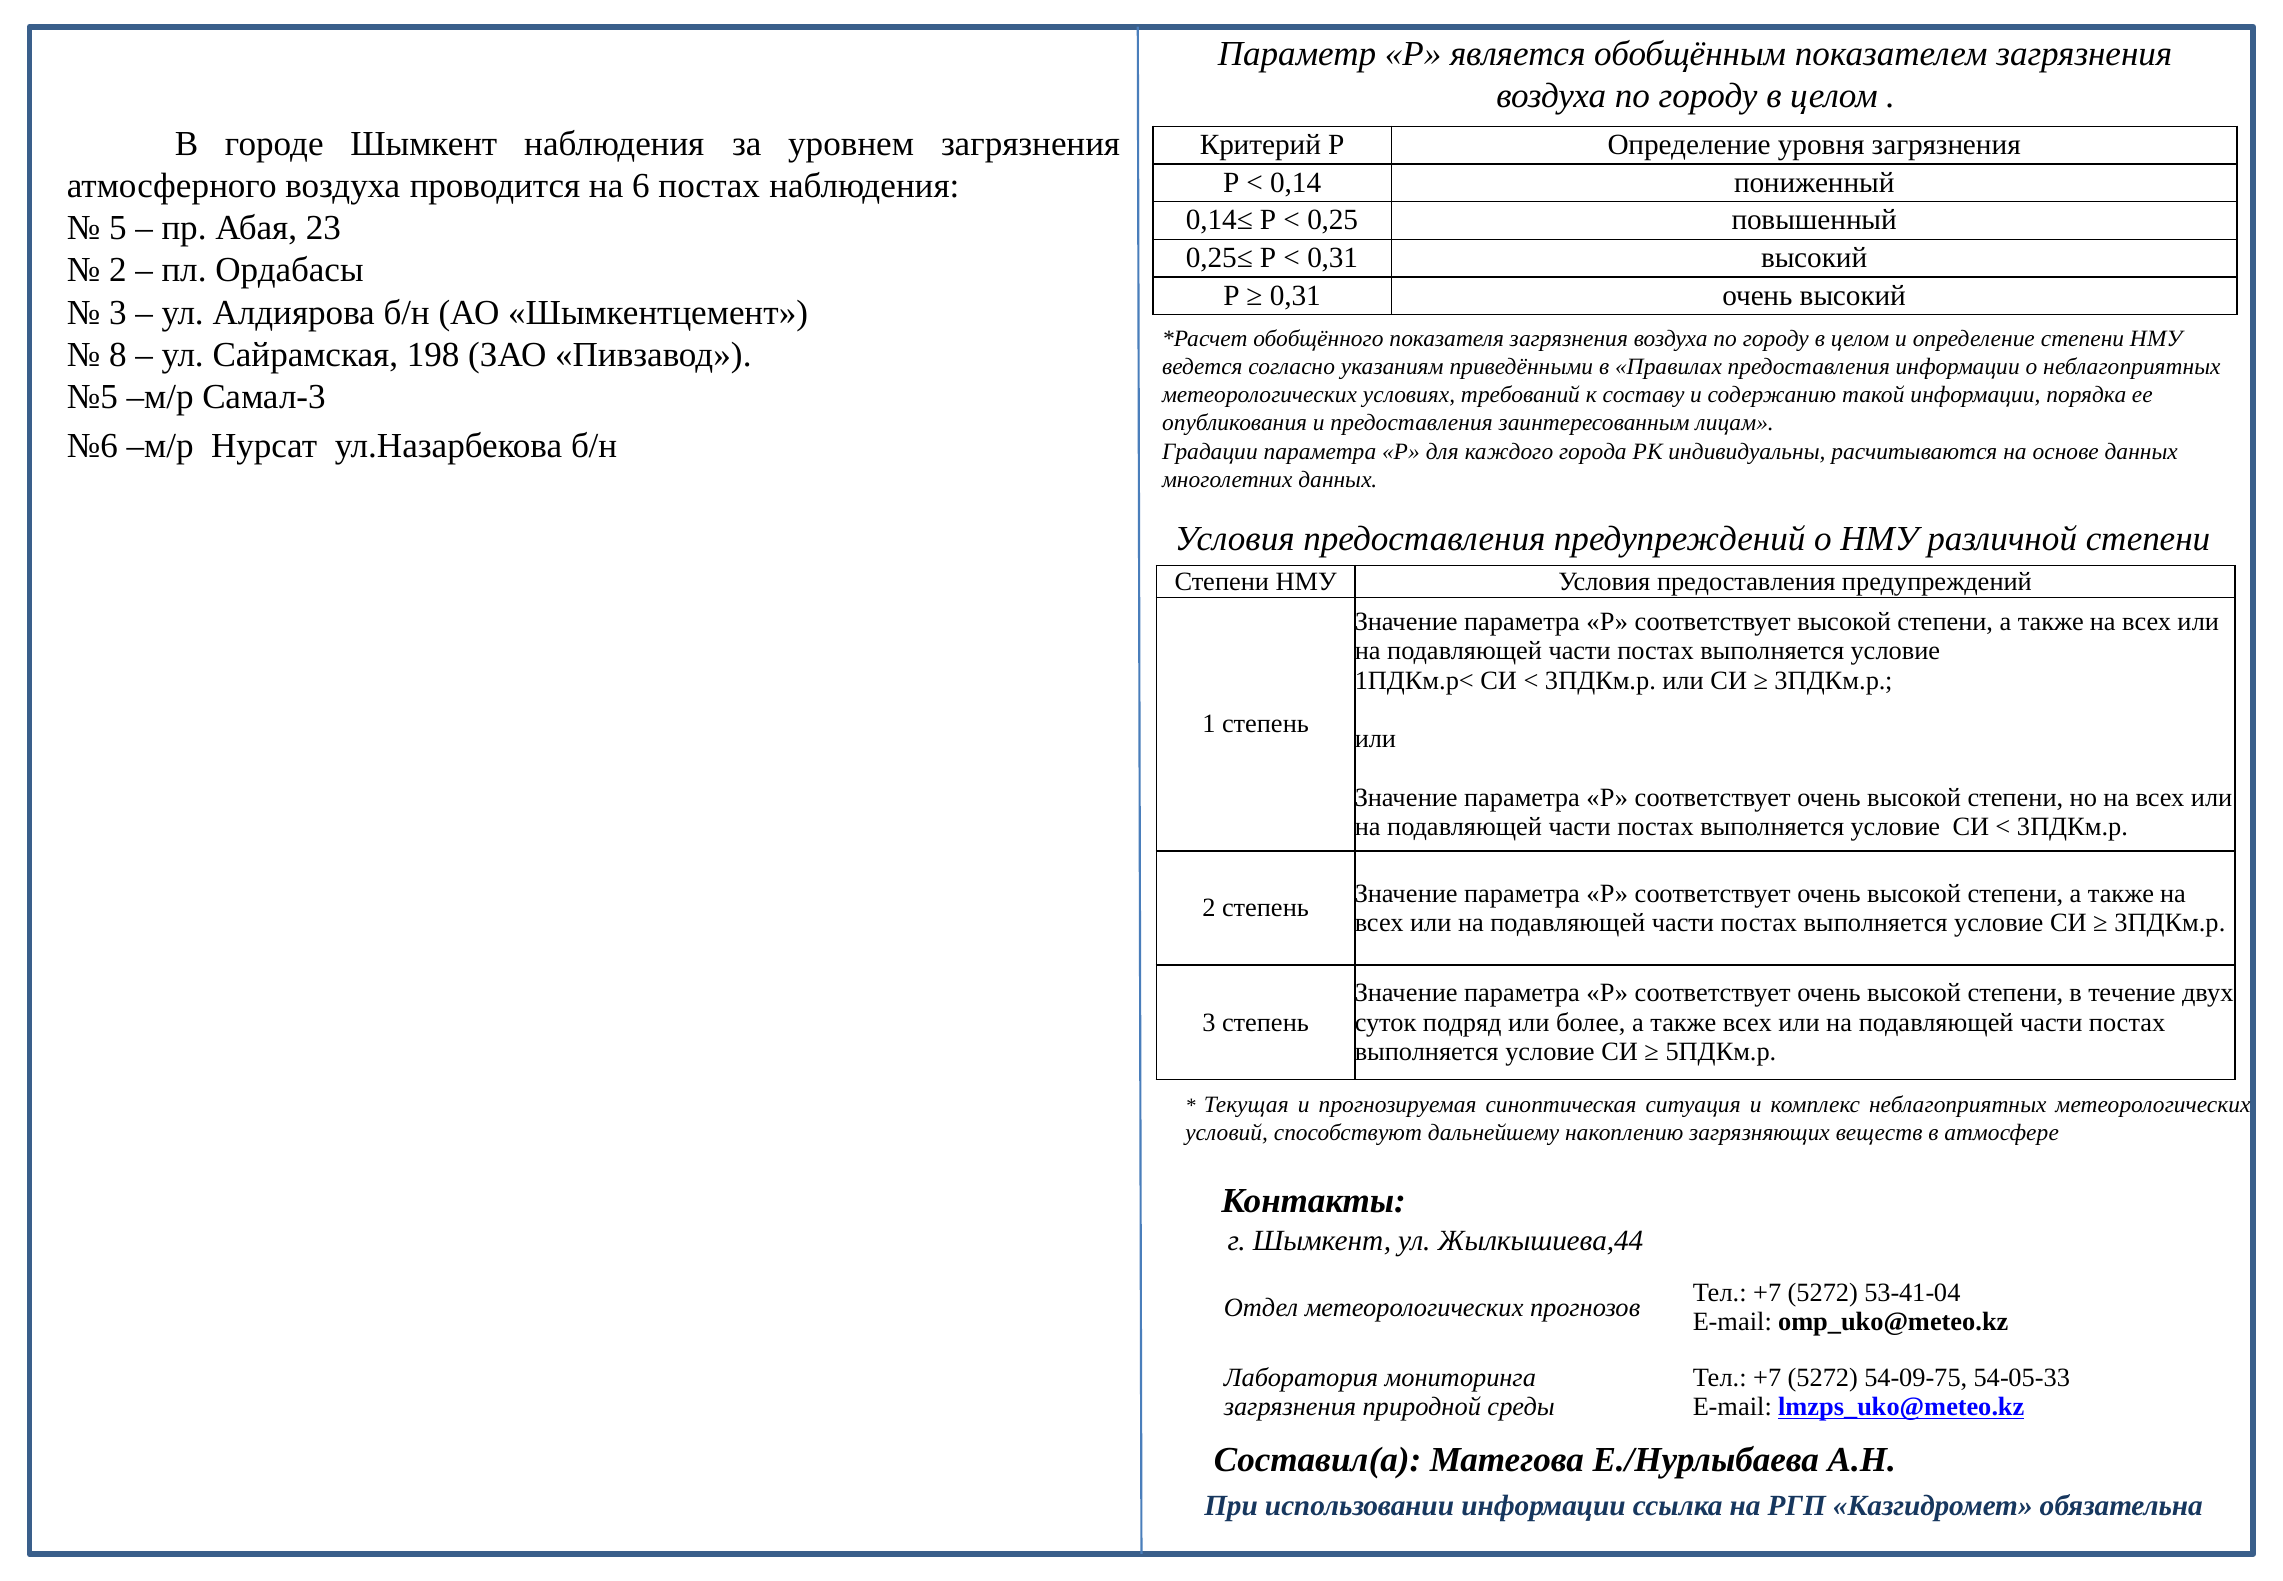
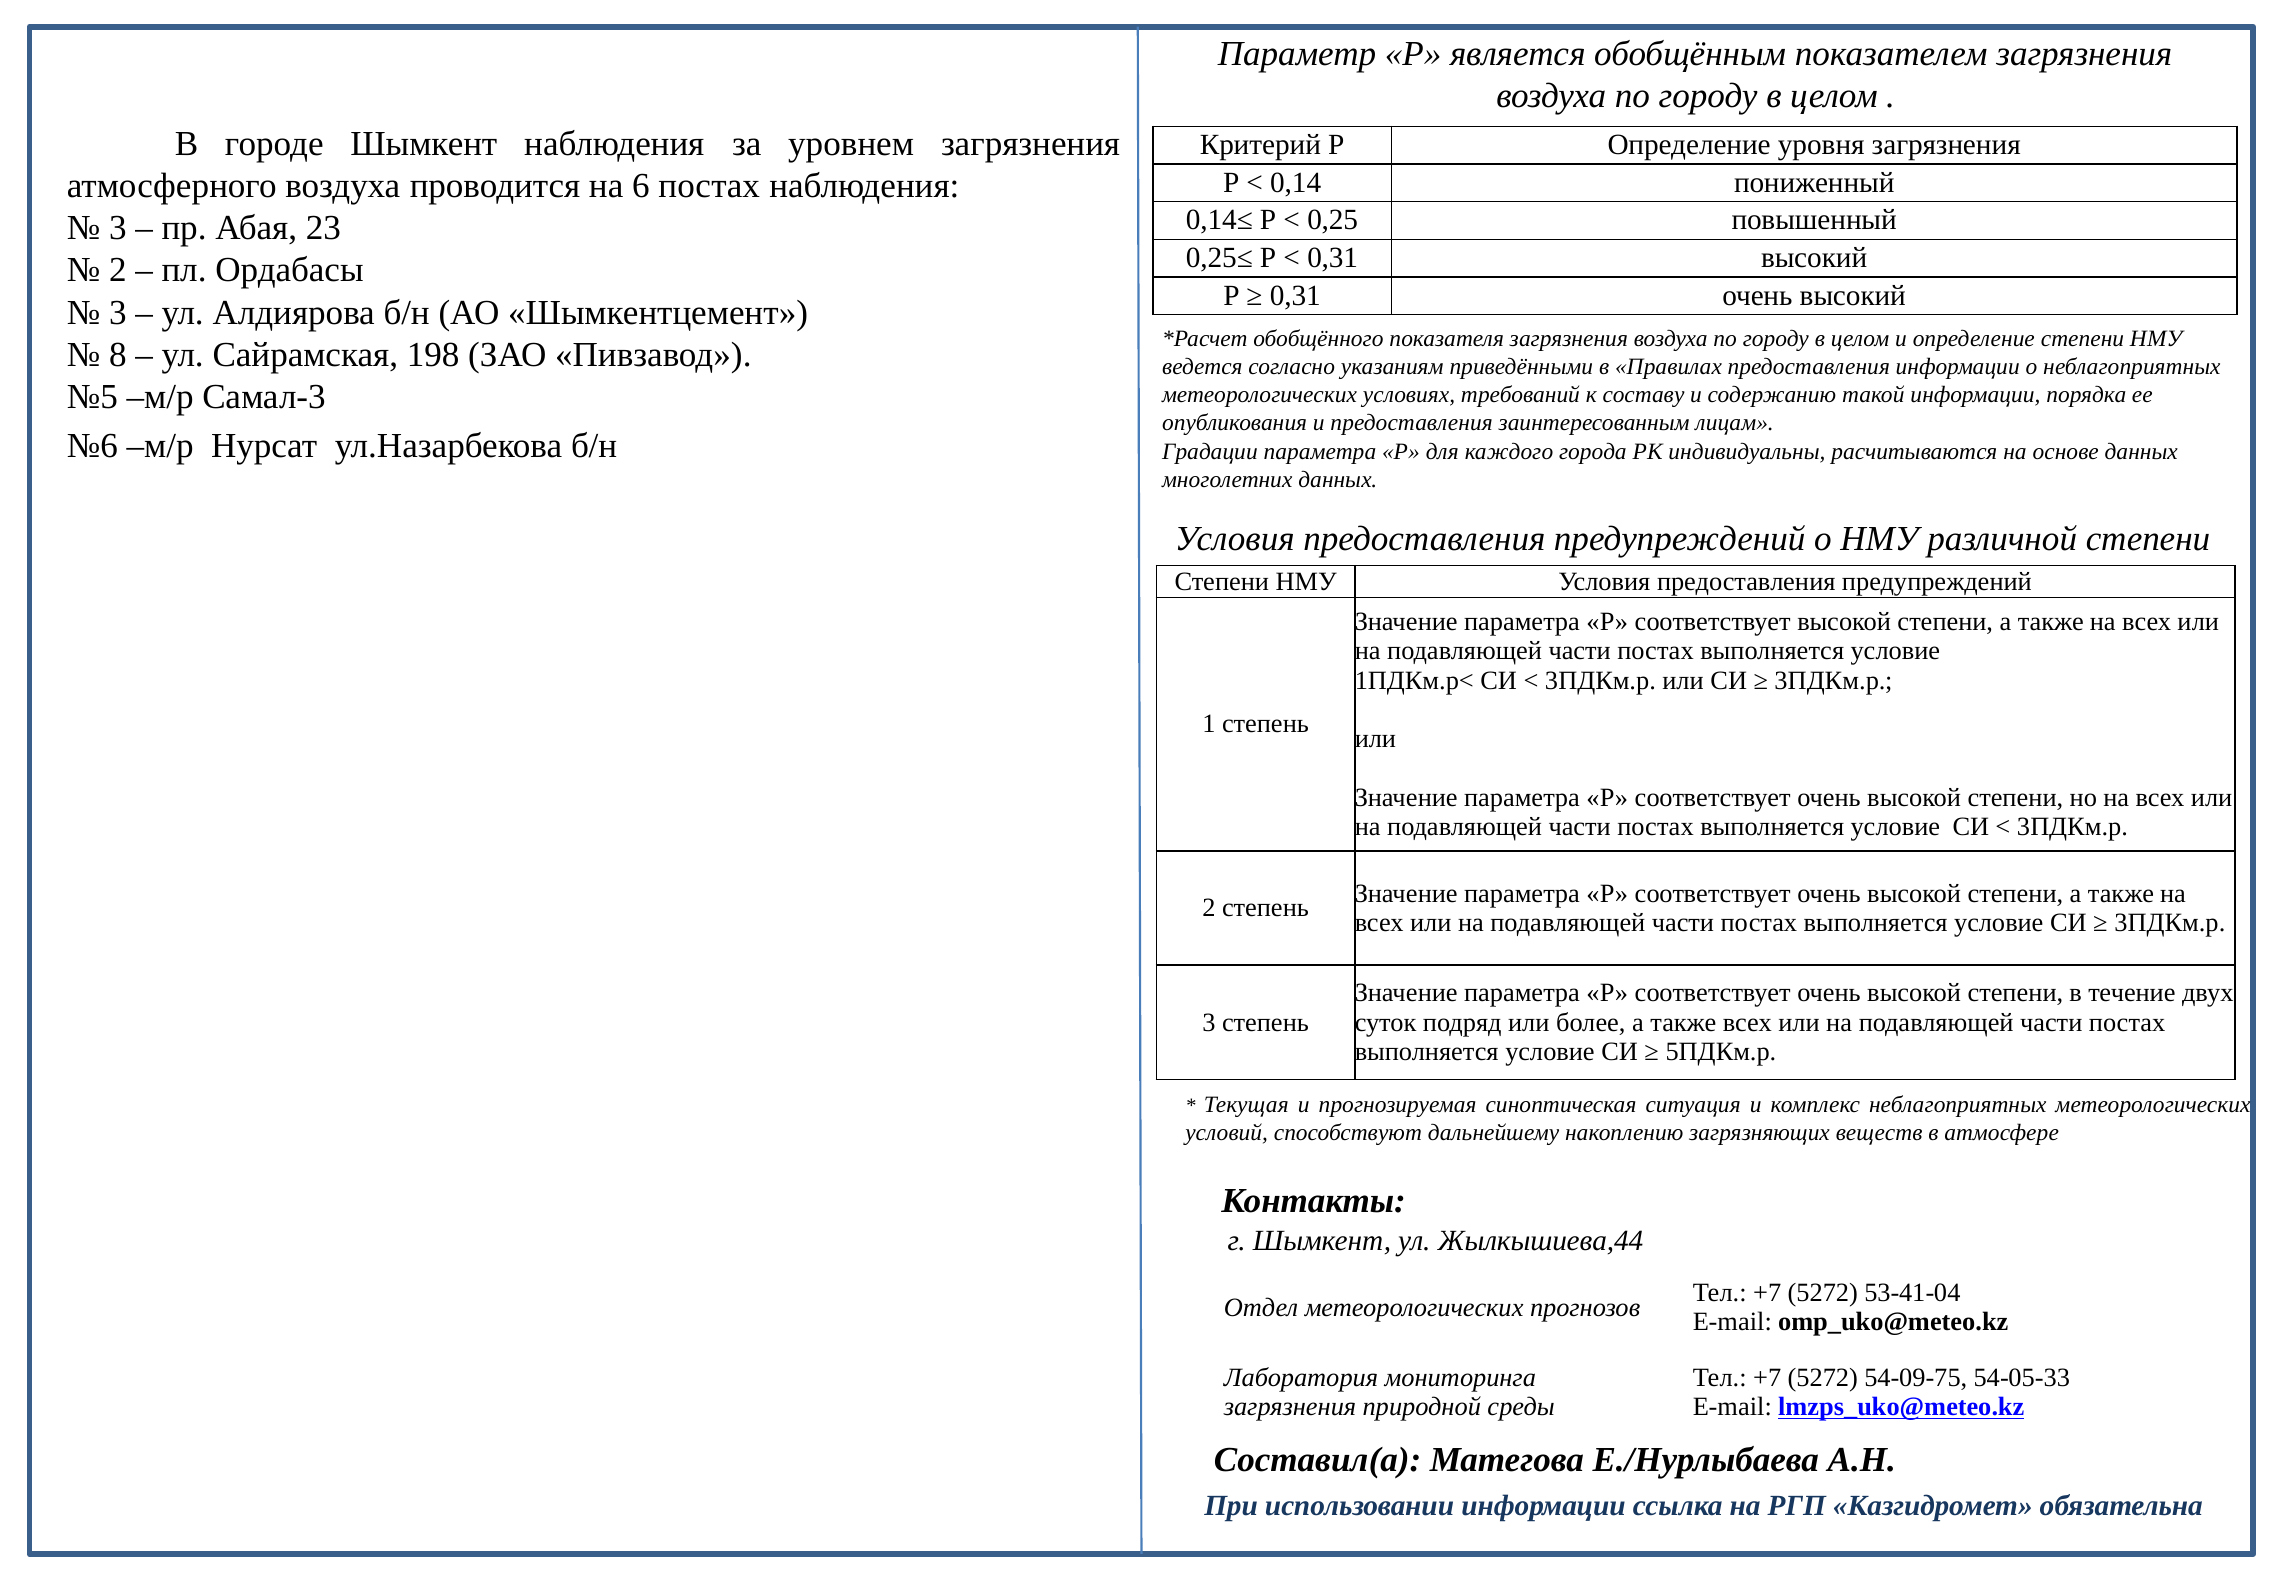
5 at (118, 228): 5 -> 3
